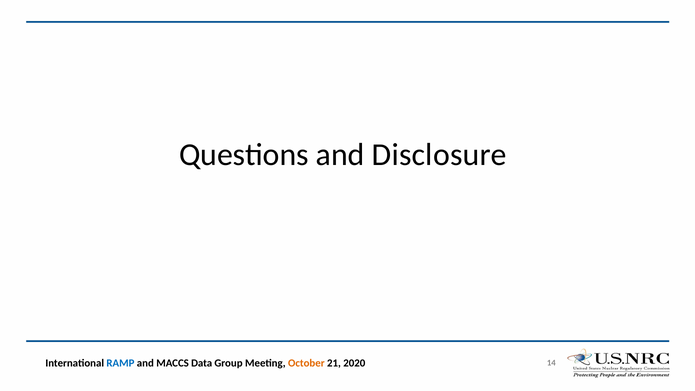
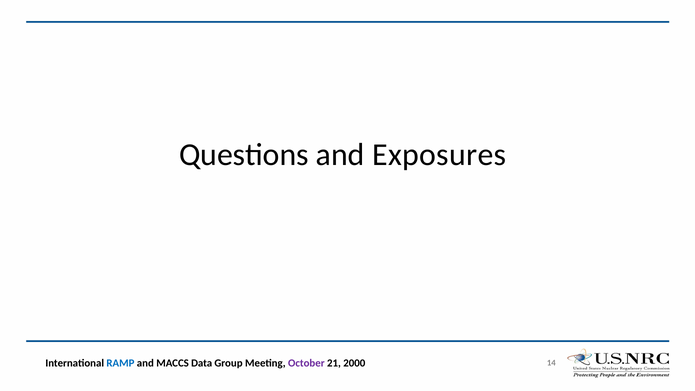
Disclosure: Disclosure -> Exposures
October colour: orange -> purple
2020: 2020 -> 2000
